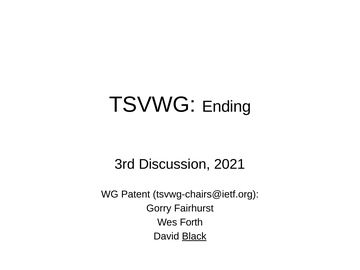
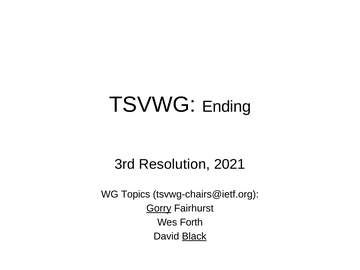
Discussion: Discussion -> Resolution
Patent: Patent -> Topics
Gorry underline: none -> present
